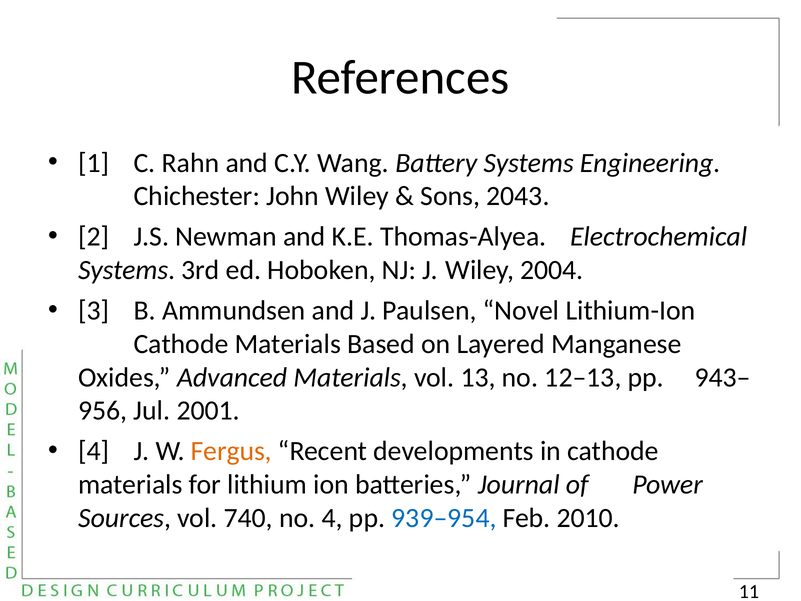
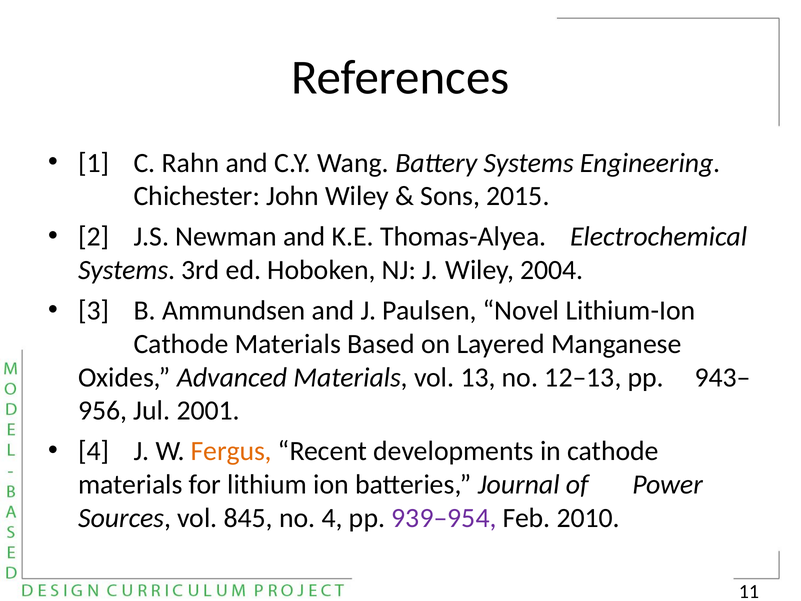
2043: 2043 -> 2015
740: 740 -> 845
939–954 colour: blue -> purple
